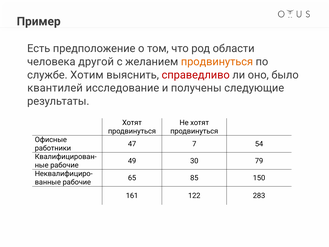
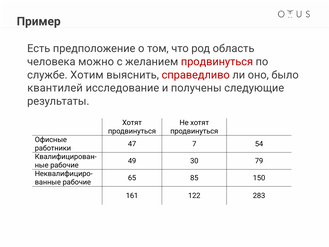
области: области -> область
другой: другой -> можно
продвинуться at (217, 62) colour: orange -> red
